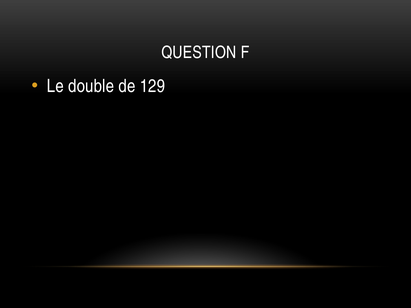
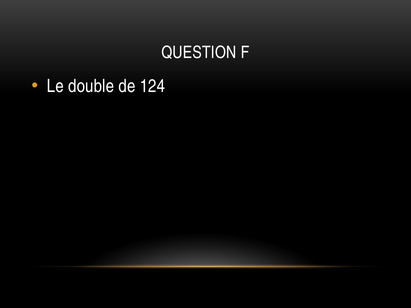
129: 129 -> 124
